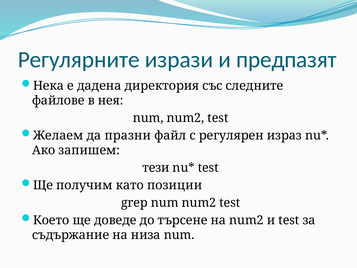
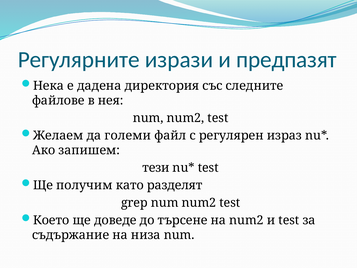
празни: празни -> големи
позиции: позиции -> разделят
